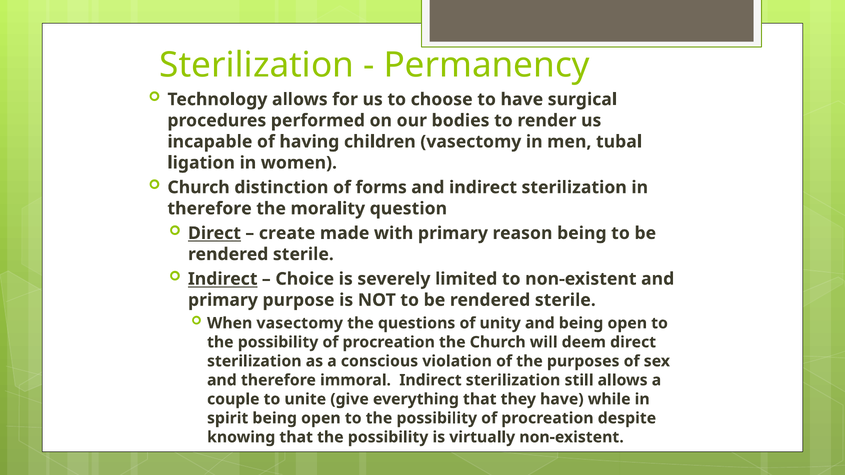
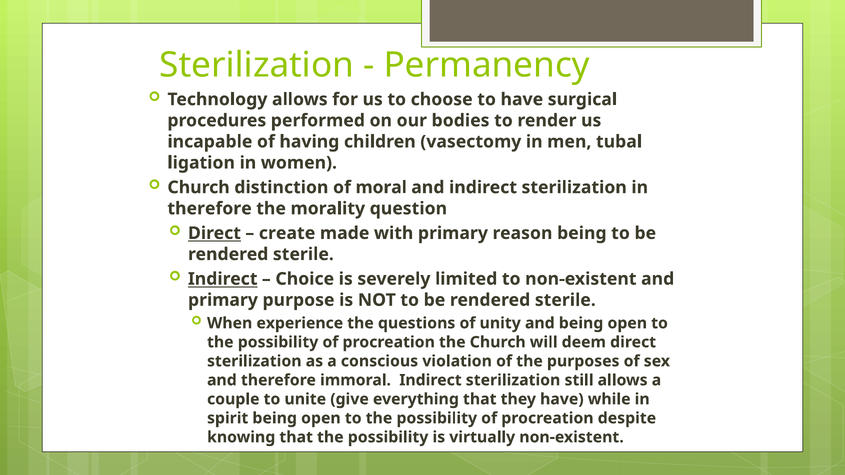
forms: forms -> moral
When vasectomy: vasectomy -> experience
